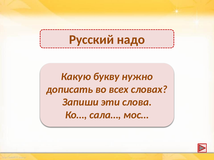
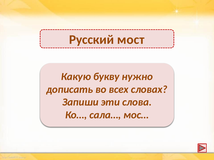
Русский надо: надо -> мост
